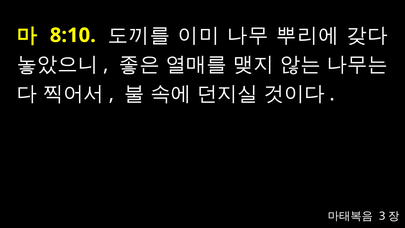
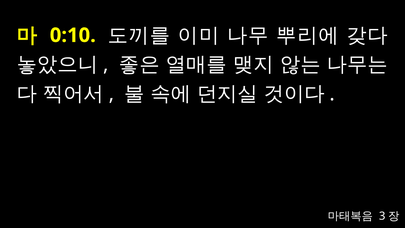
8:10: 8:10 -> 0:10
